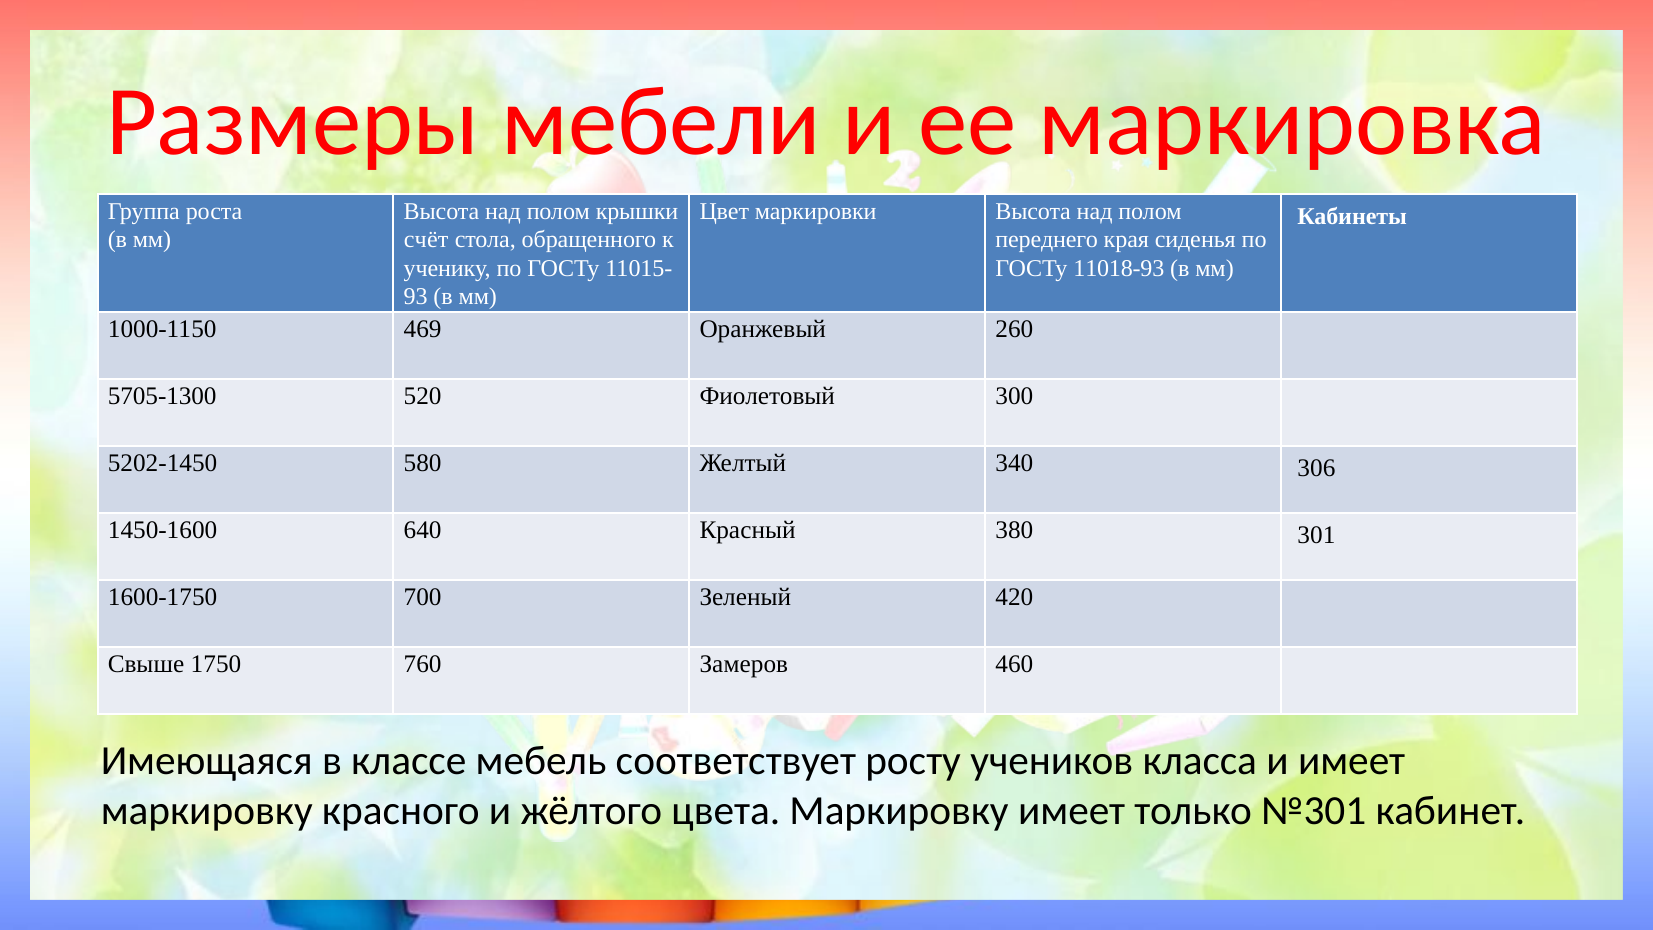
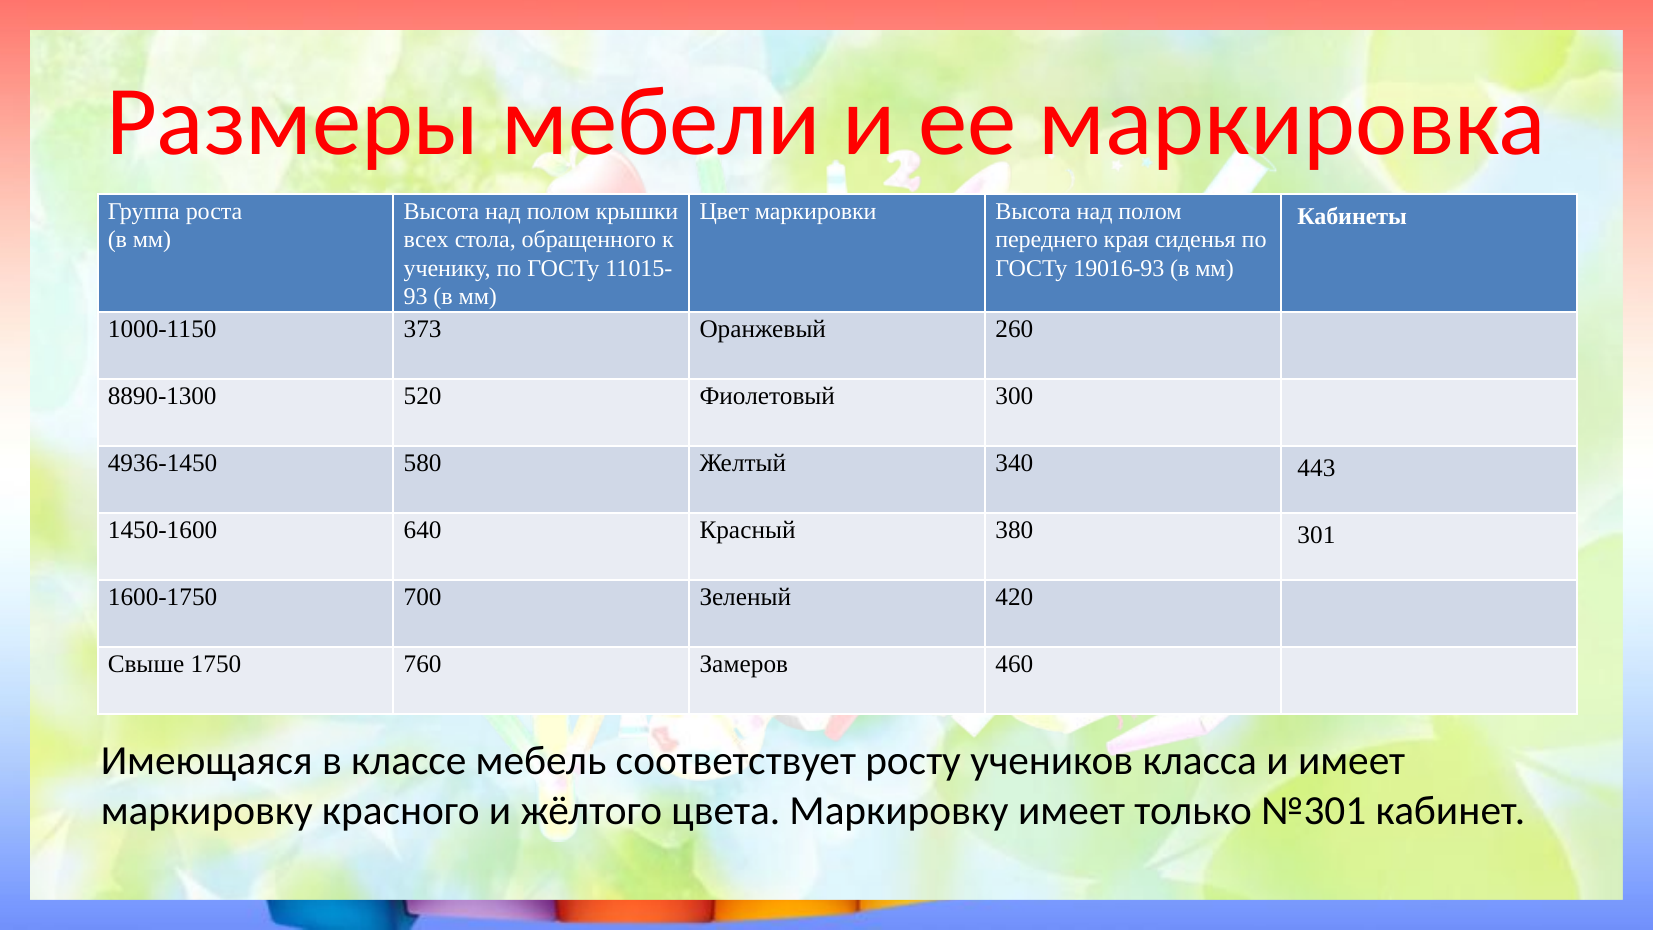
счёт: счёт -> всех
11018-93: 11018-93 -> 19016-93
469: 469 -> 373
5705-1300: 5705-1300 -> 8890-1300
5202-1450: 5202-1450 -> 4936-1450
306: 306 -> 443
